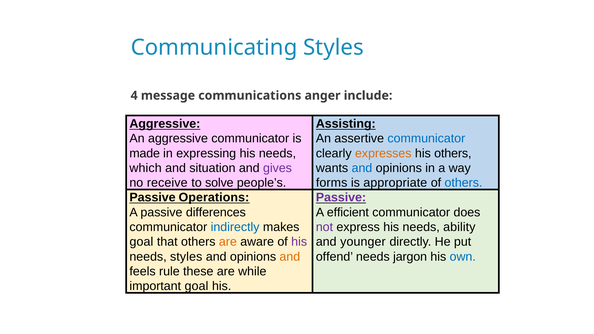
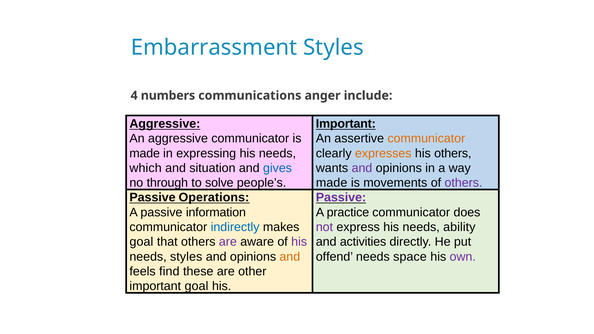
Communicating: Communicating -> Embarrassment
message: message -> numbers
Assisting at (346, 124): Assisting -> Important
communicator at (426, 139) colour: blue -> orange
gives colour: purple -> blue
and at (362, 168) colour: blue -> purple
receive: receive -> through
forms at (332, 183): forms -> made
appropriate: appropriate -> movements
others at (463, 183) colour: blue -> purple
differences: differences -> information
efficient: efficient -> practice
are at (228, 242) colour: orange -> purple
younger: younger -> activities
jargon: jargon -> space
own colour: blue -> purple
rule: rule -> find
while: while -> other
